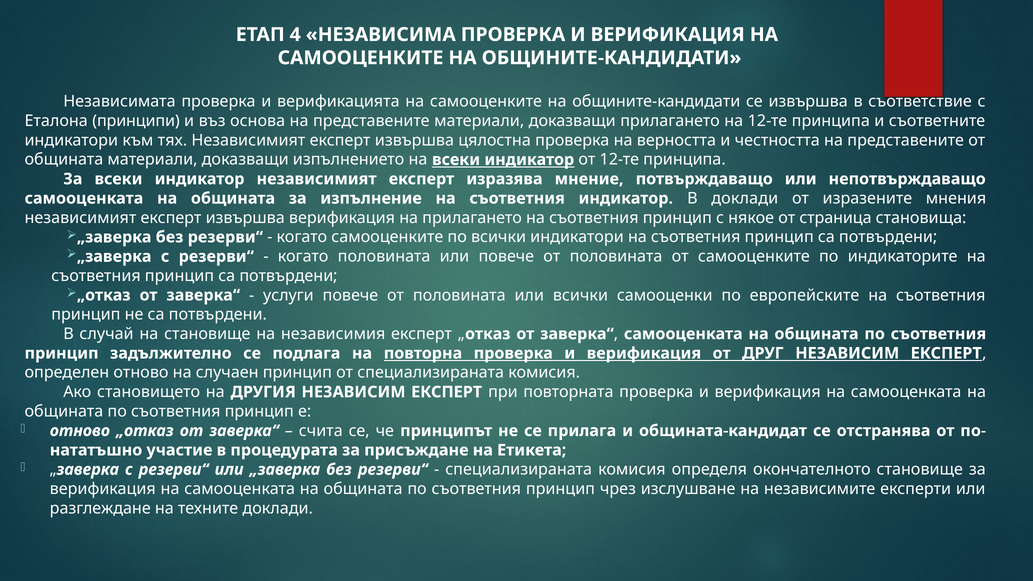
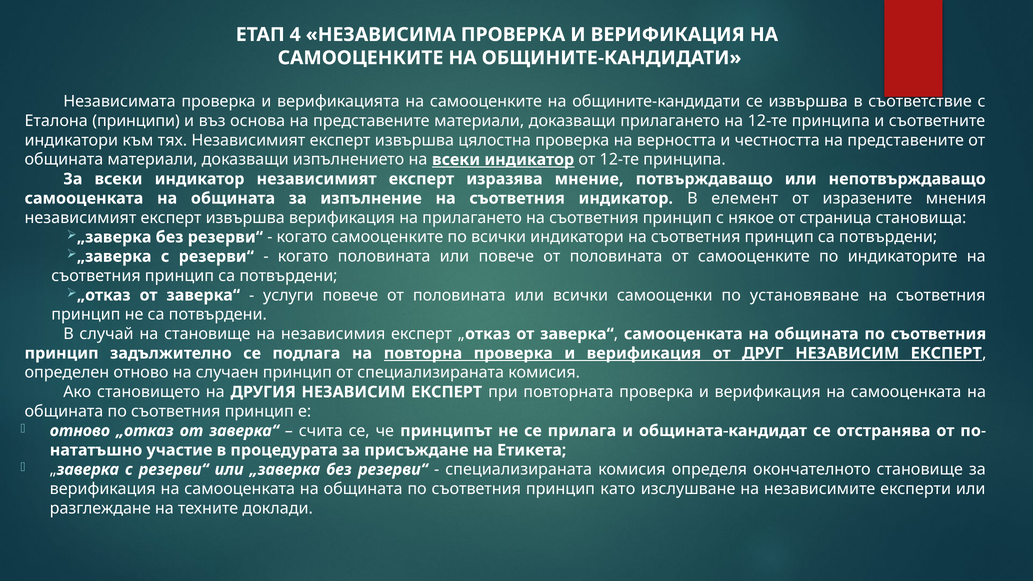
В доклади: доклади -> елемент
европейските: европейските -> установяване
чрез: чрез -> като
